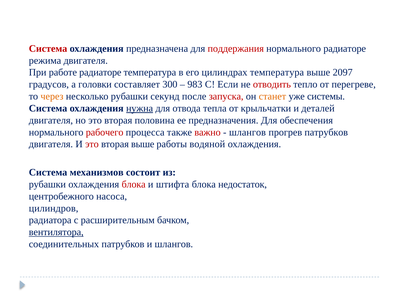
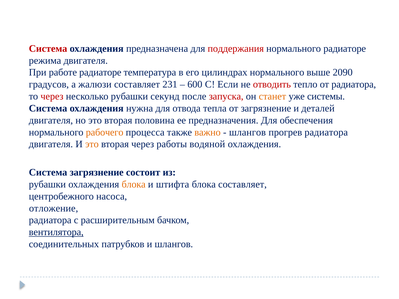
цилиндрах температура: температура -> нормального
2097: 2097 -> 2090
головки: головки -> жалюзи
300: 300 -> 231
983: 983 -> 600
от перегреве: перегреве -> радиатора
через at (52, 96) colour: orange -> red
нужна underline: present -> none
от крыльчатки: крыльчатки -> загрязнение
рабочего colour: red -> orange
важно colour: red -> orange
прогрев патрубков: патрубков -> радиатора
это at (92, 144) colour: red -> orange
вторая выше: выше -> через
Система механизмов: механизмов -> загрязнение
блока at (134, 184) colour: red -> orange
блока недостаток: недостаток -> составляет
цилиндров: цилиндров -> отложение
